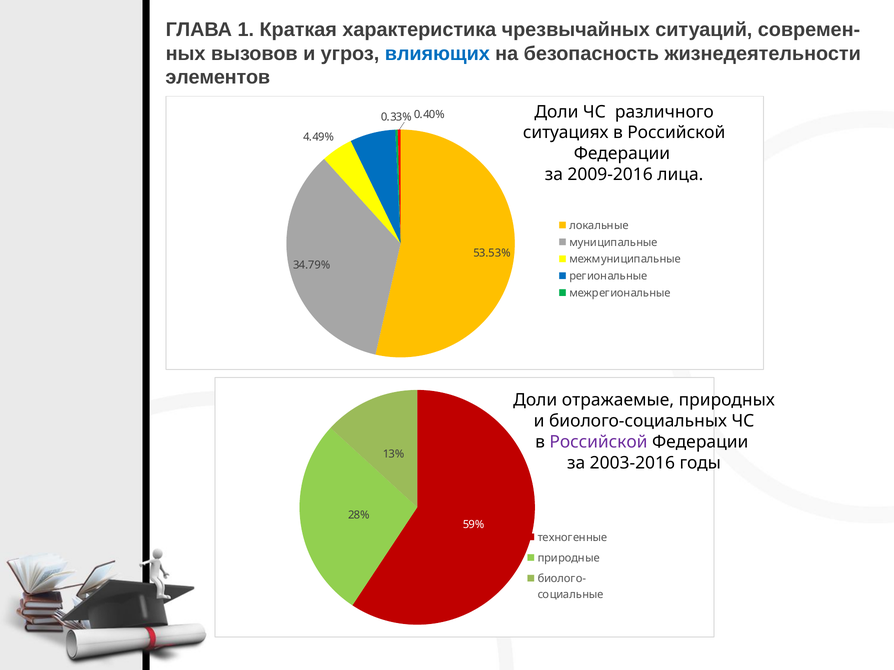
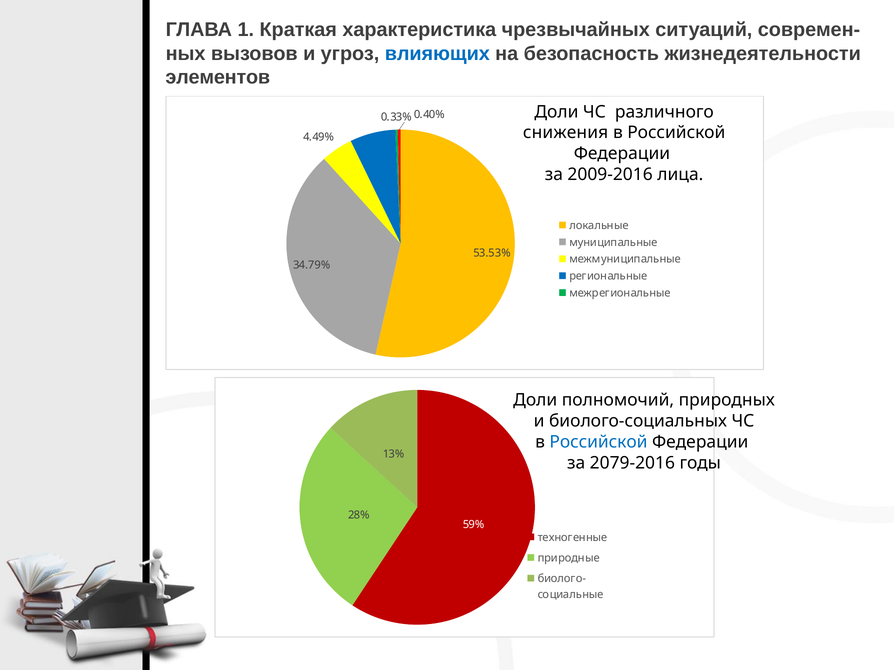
ситуациях: ситуациях -> снижения
отражаемые: отражаемые -> полномочий
Российской at (598, 442) colour: purple -> blue
2003-2016: 2003-2016 -> 2079-2016
